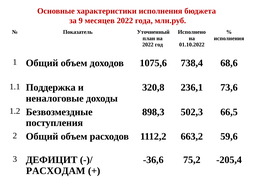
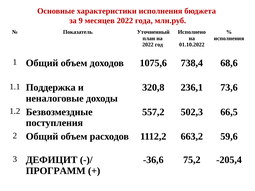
898,3: 898,3 -> 557,2
РАСХОДАМ: РАСХОДАМ -> ПРОГРАММ
